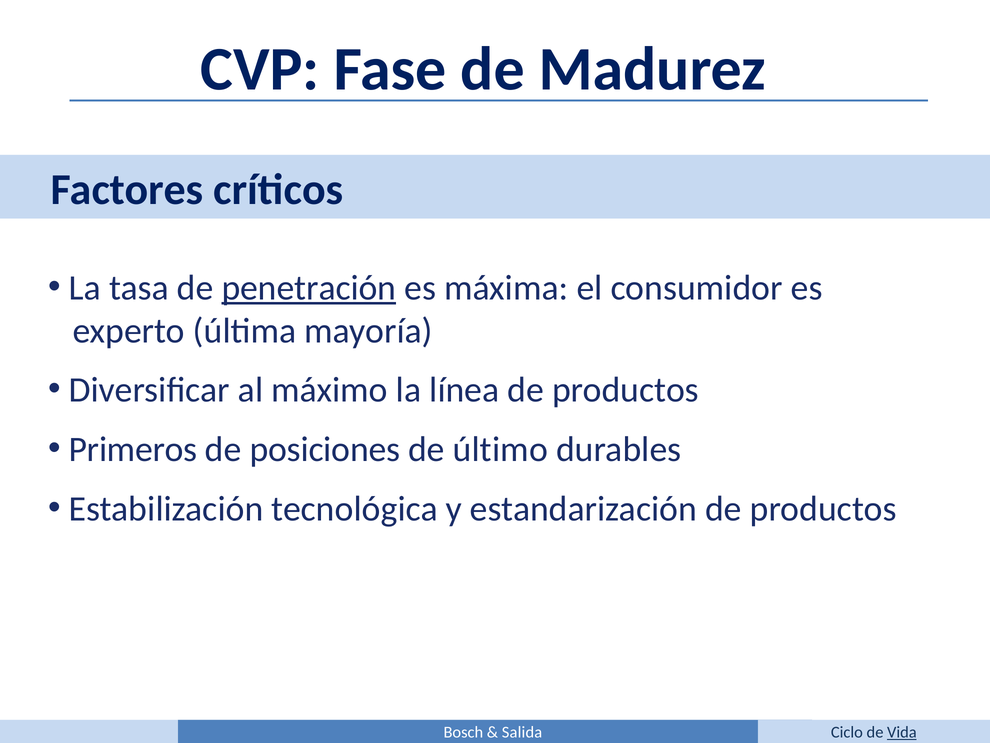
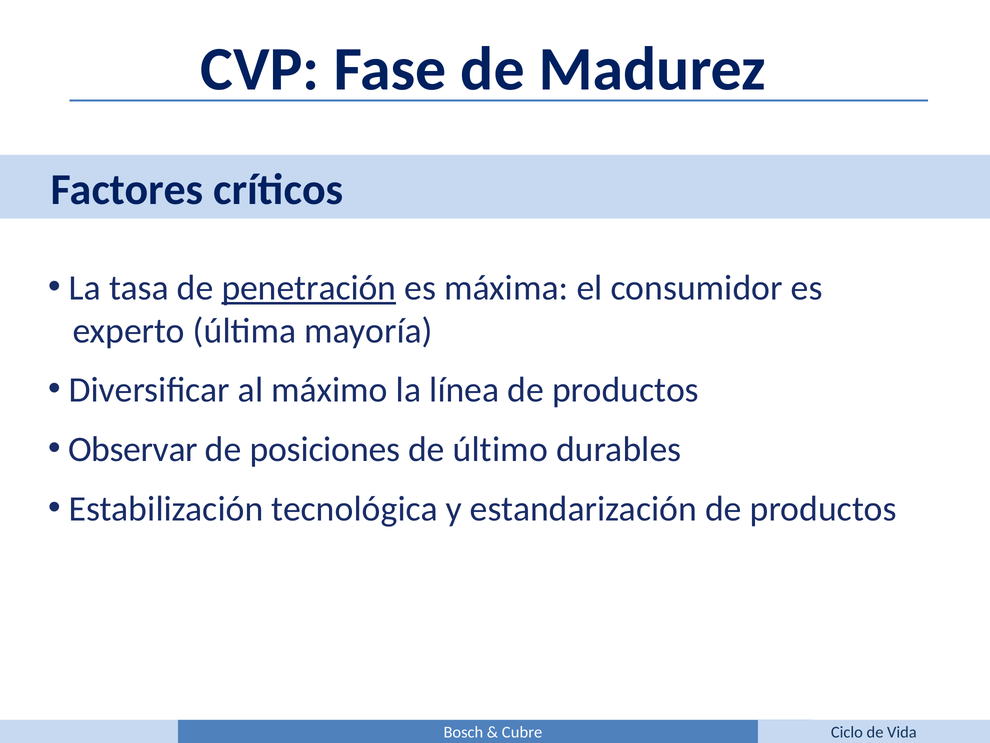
Primeros: Primeros -> Observar
Salida: Salida -> Cubre
Vida underline: present -> none
